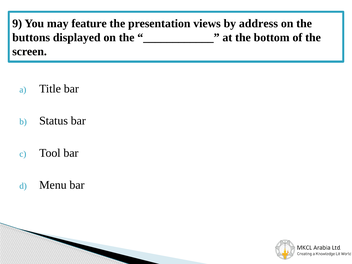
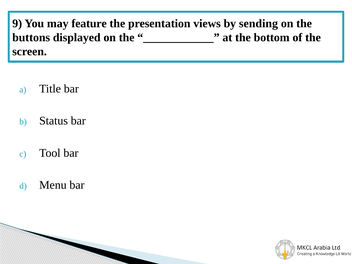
address: address -> sending
